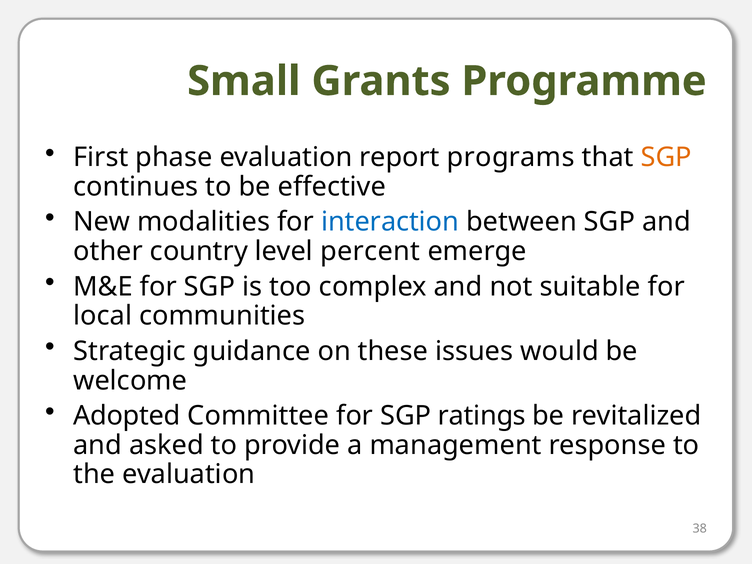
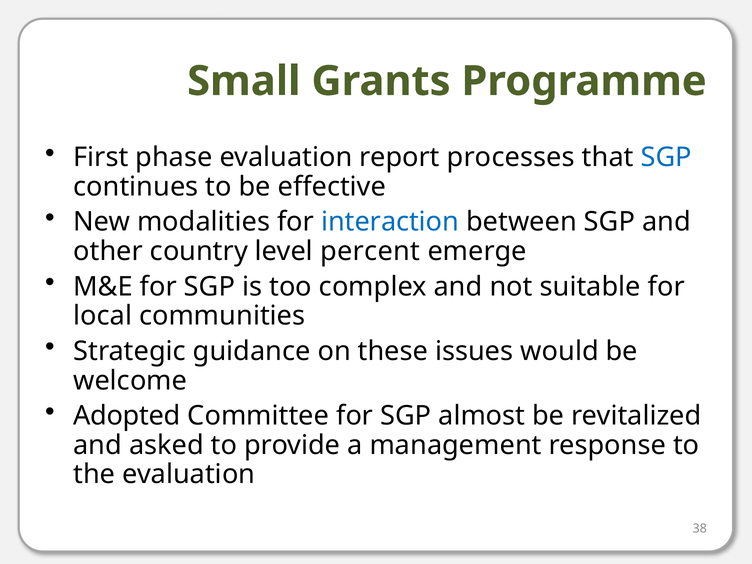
programs: programs -> processes
SGP at (666, 157) colour: orange -> blue
ratings: ratings -> almost
